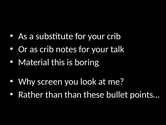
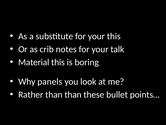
your crib: crib -> this
screen: screen -> panels
